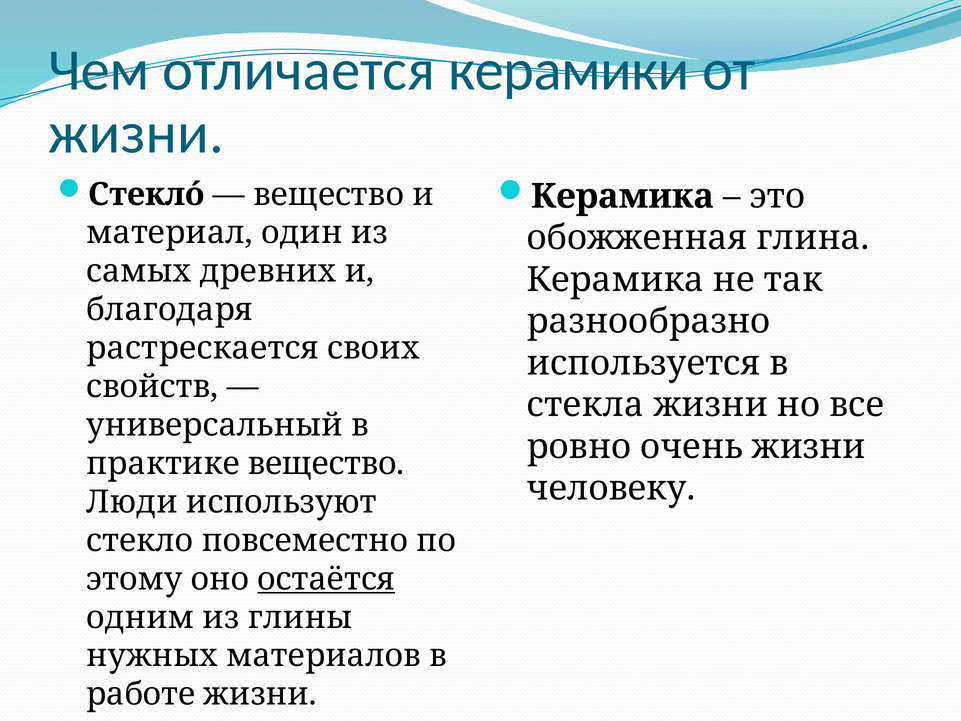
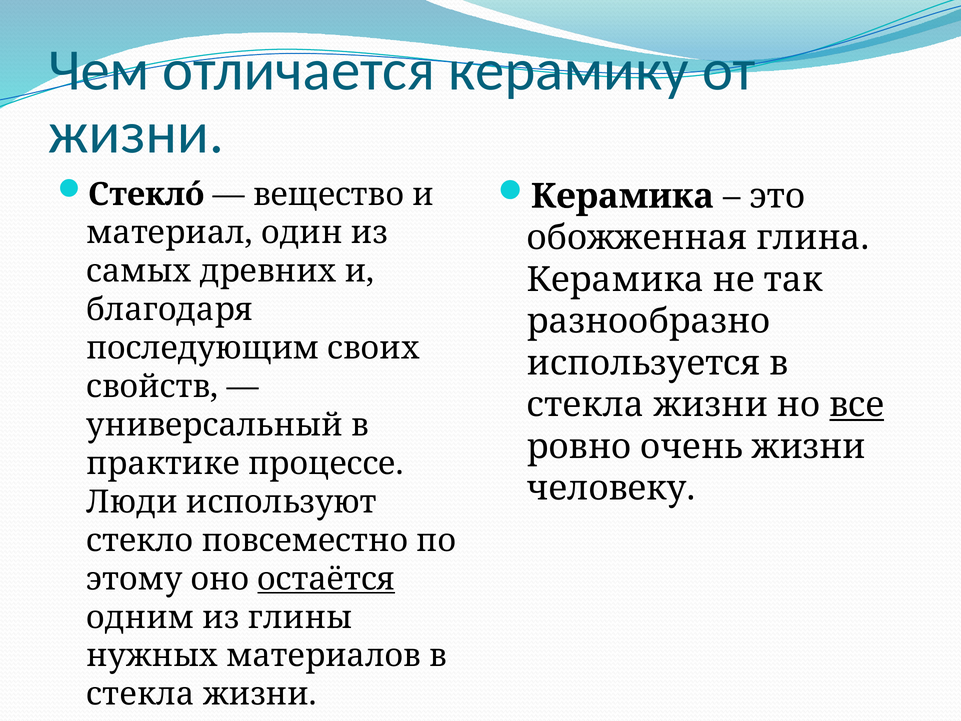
керамики: керамики -> керамику
растрескается: растрескается -> последующим
все underline: none -> present
практике вещество: вещество -> процессе
работе at (141, 694): работе -> стекла
